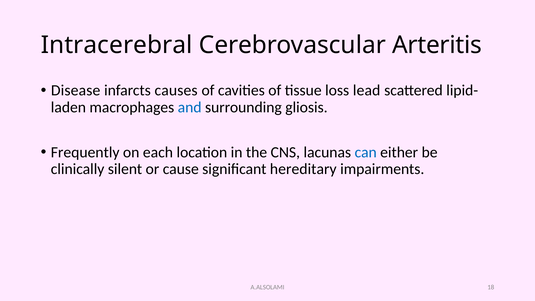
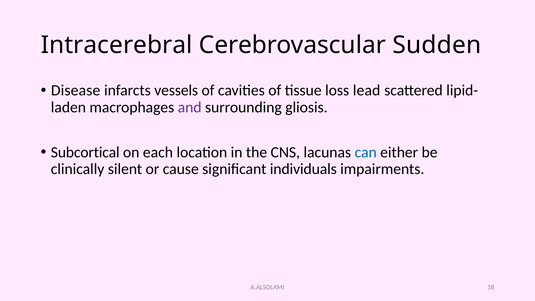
Arteritis: Arteritis -> Sudden
causes: causes -> vessels
and colour: blue -> purple
Frequently: Frequently -> Subcortical
hereditary: hereditary -> individuals
